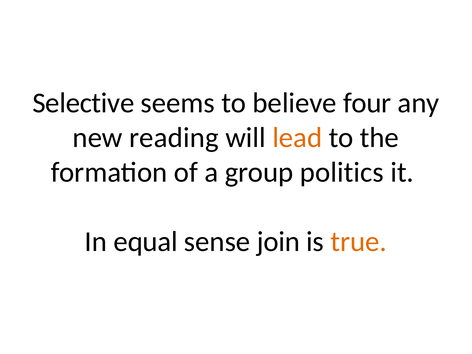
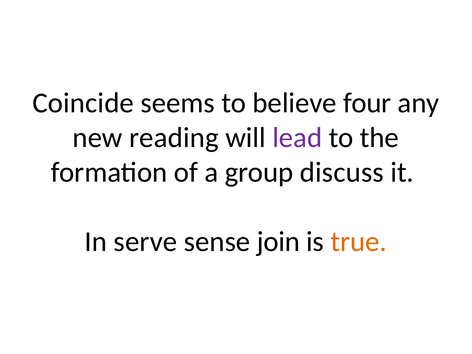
Selective: Selective -> Coincide
lead colour: orange -> purple
politics: politics -> discuss
equal: equal -> serve
